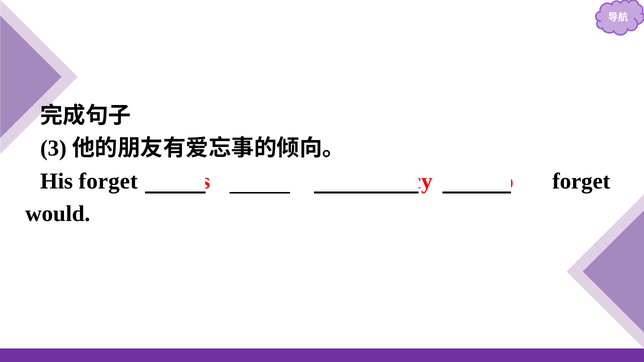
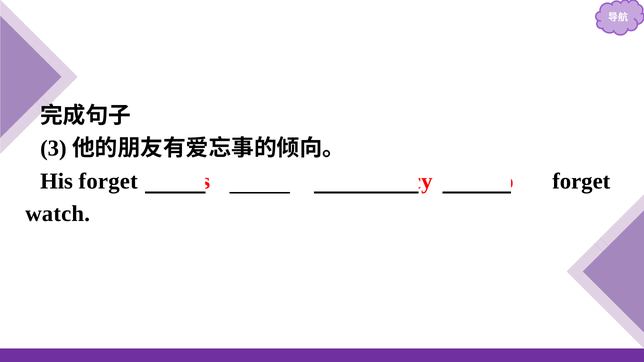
would: would -> watch
